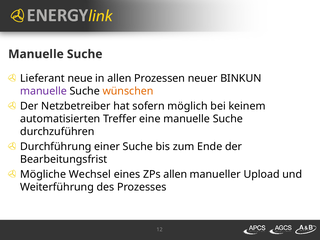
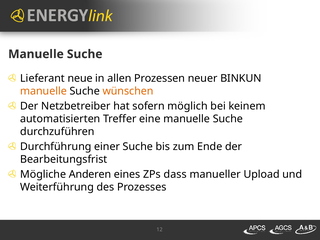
manuelle at (44, 91) colour: purple -> orange
Wechsel: Wechsel -> Anderen
ZPs allen: allen -> dass
